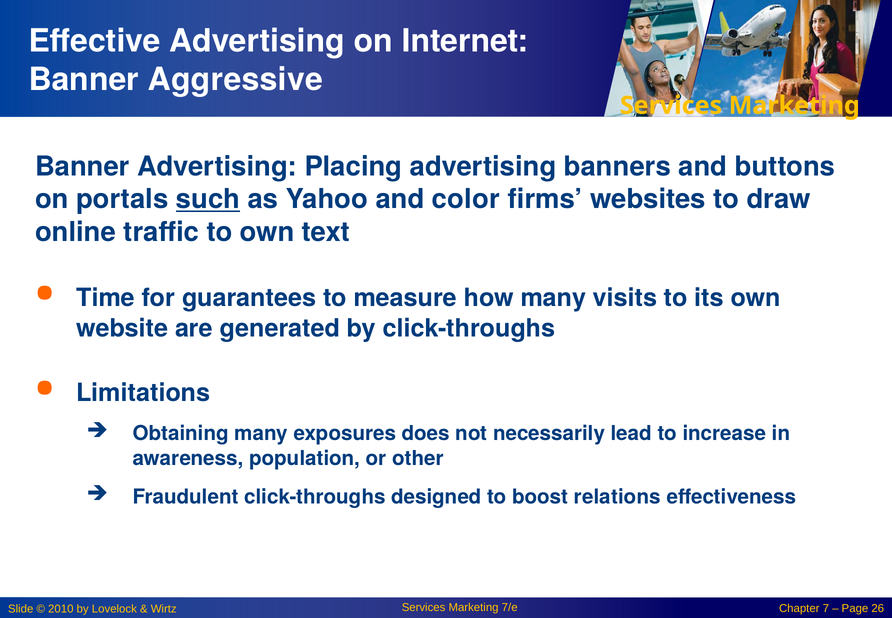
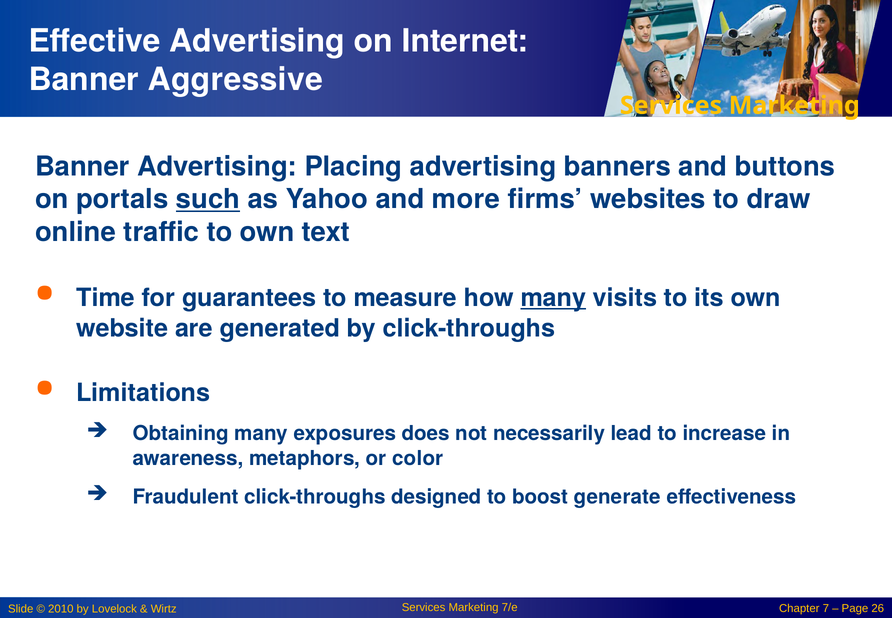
color: color -> more
many at (553, 298) underline: none -> present
population: population -> metaphors
other: other -> color
relations: relations -> generate
